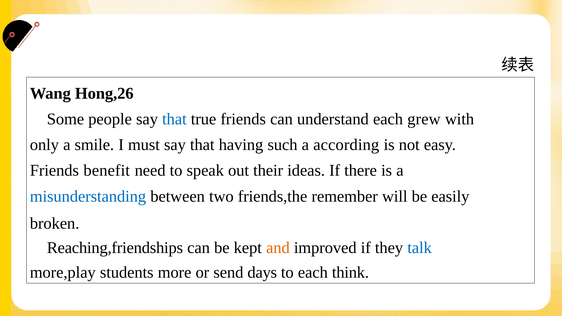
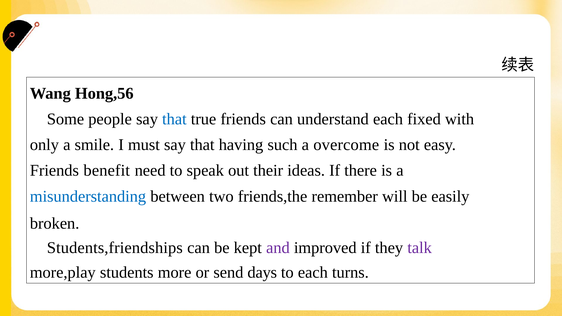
Hong,26: Hong,26 -> Hong,56
grew: grew -> fixed
according: according -> overcome
Reaching,friendships: Reaching,friendships -> Students,friendships
and colour: orange -> purple
talk colour: blue -> purple
think: think -> turns
